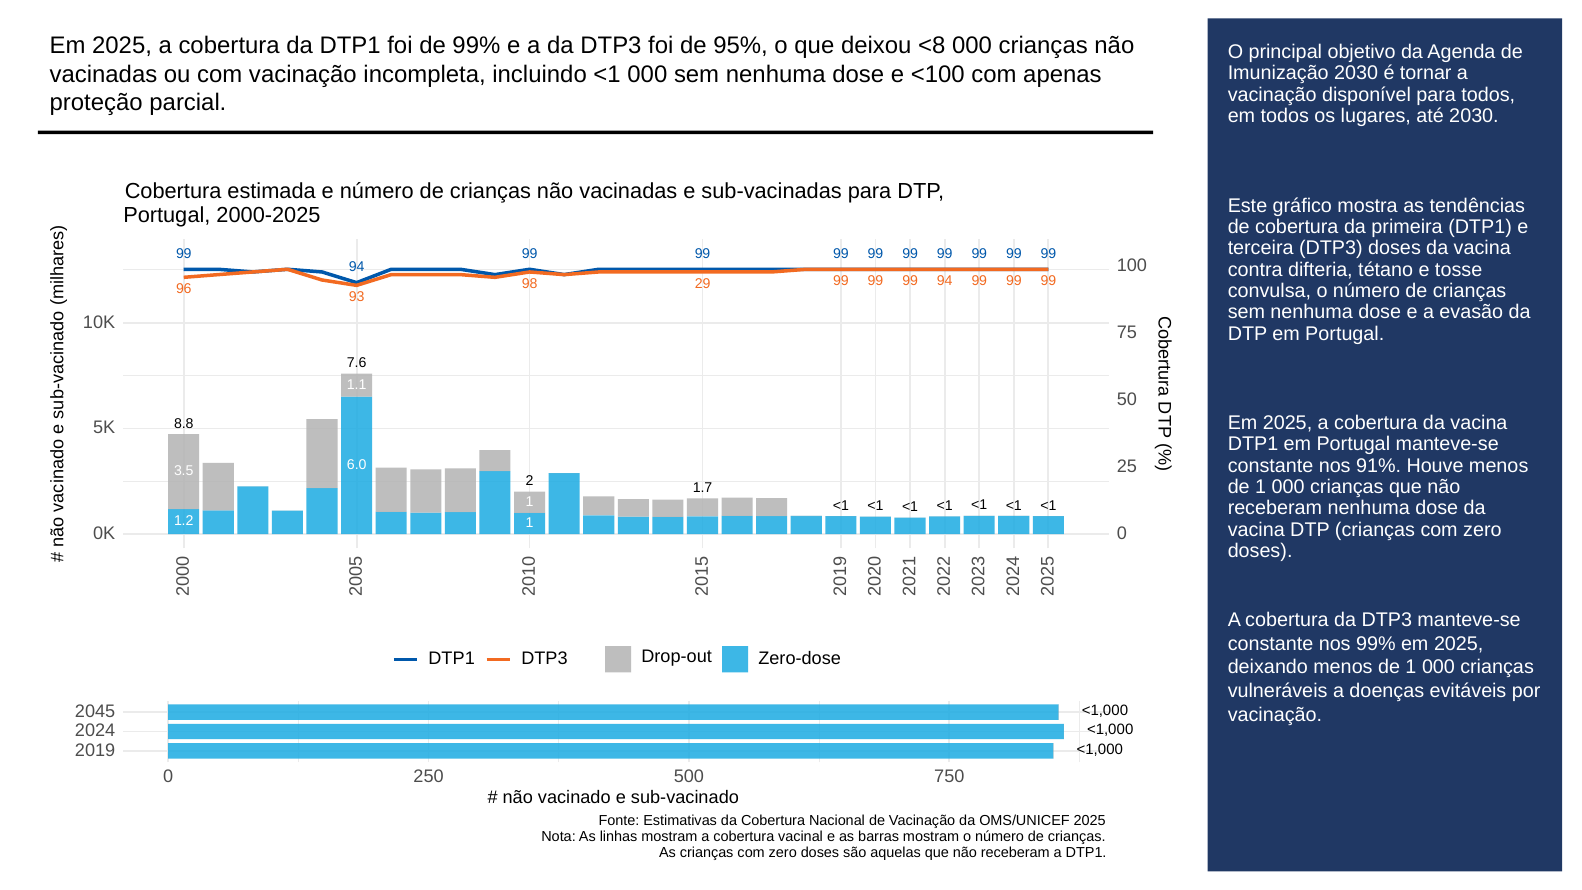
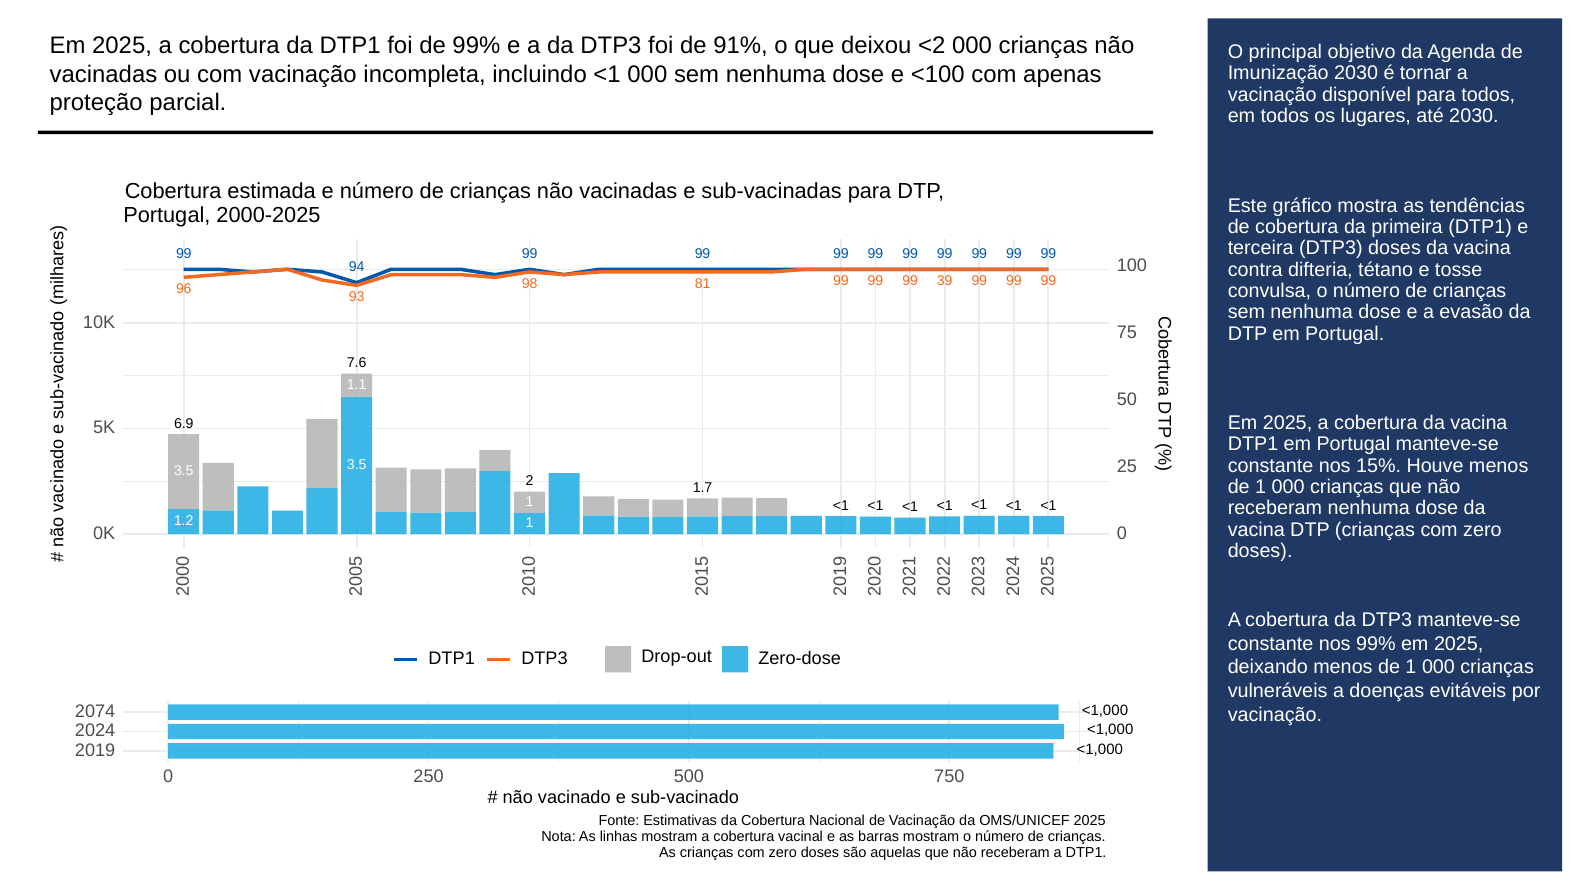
95%: 95% -> 91%
<8: <8 -> <2
29: 29 -> 81
99 99 94: 94 -> 39
8.8: 8.8 -> 6.9
91%: 91% -> 15%
6.0 at (357, 465): 6.0 -> 3.5
2045: 2045 -> 2074
